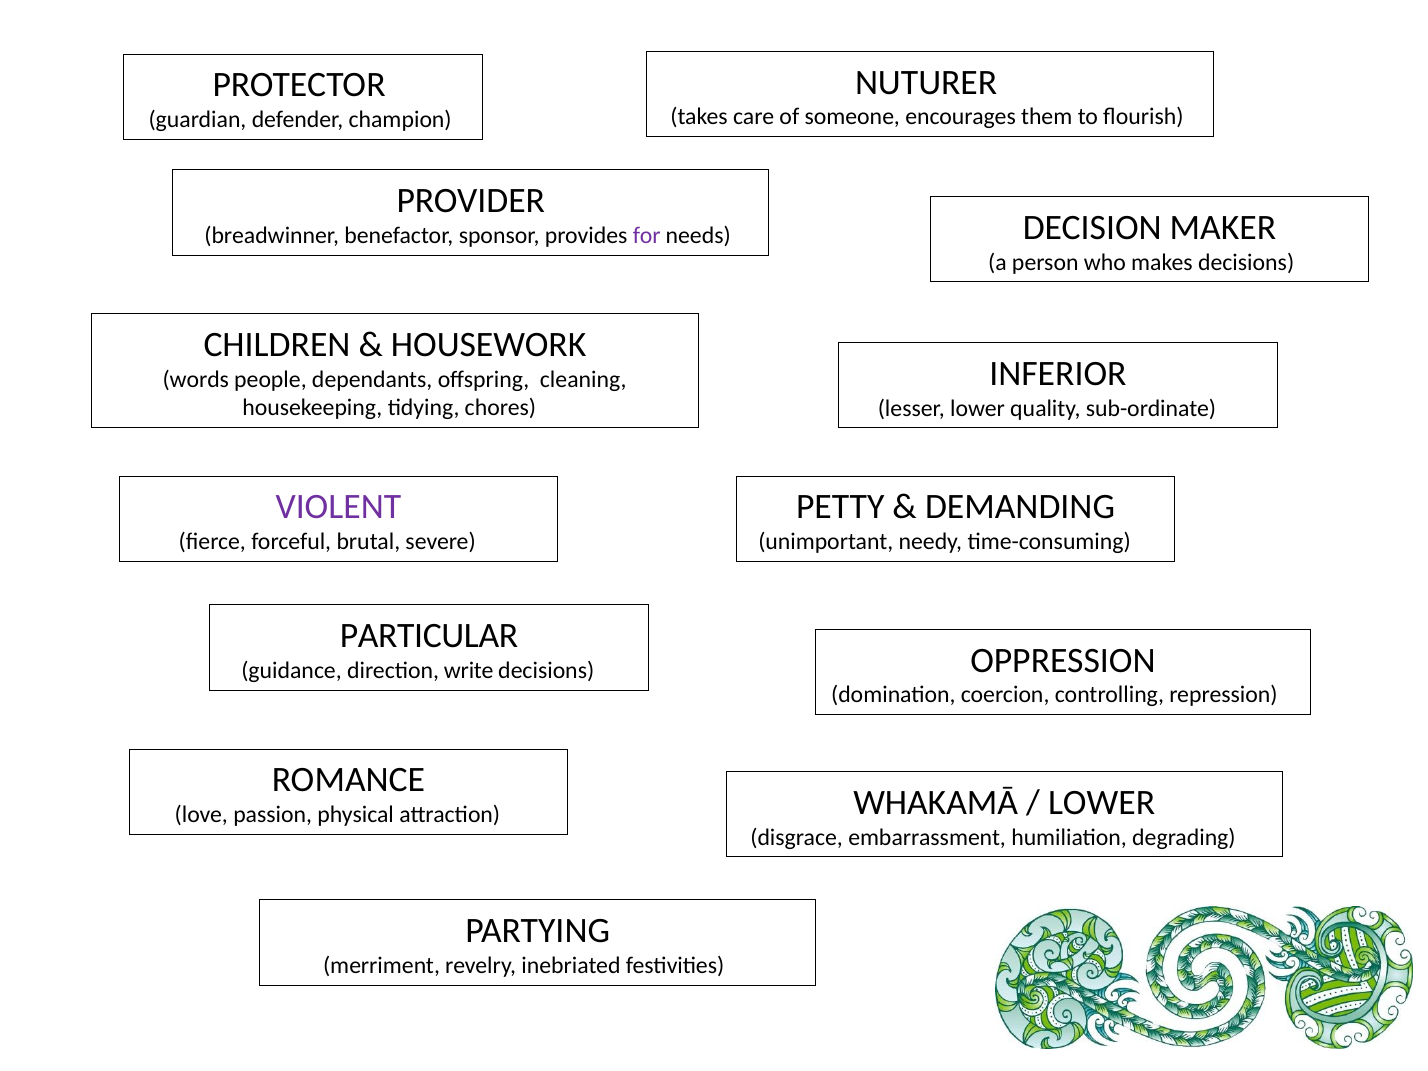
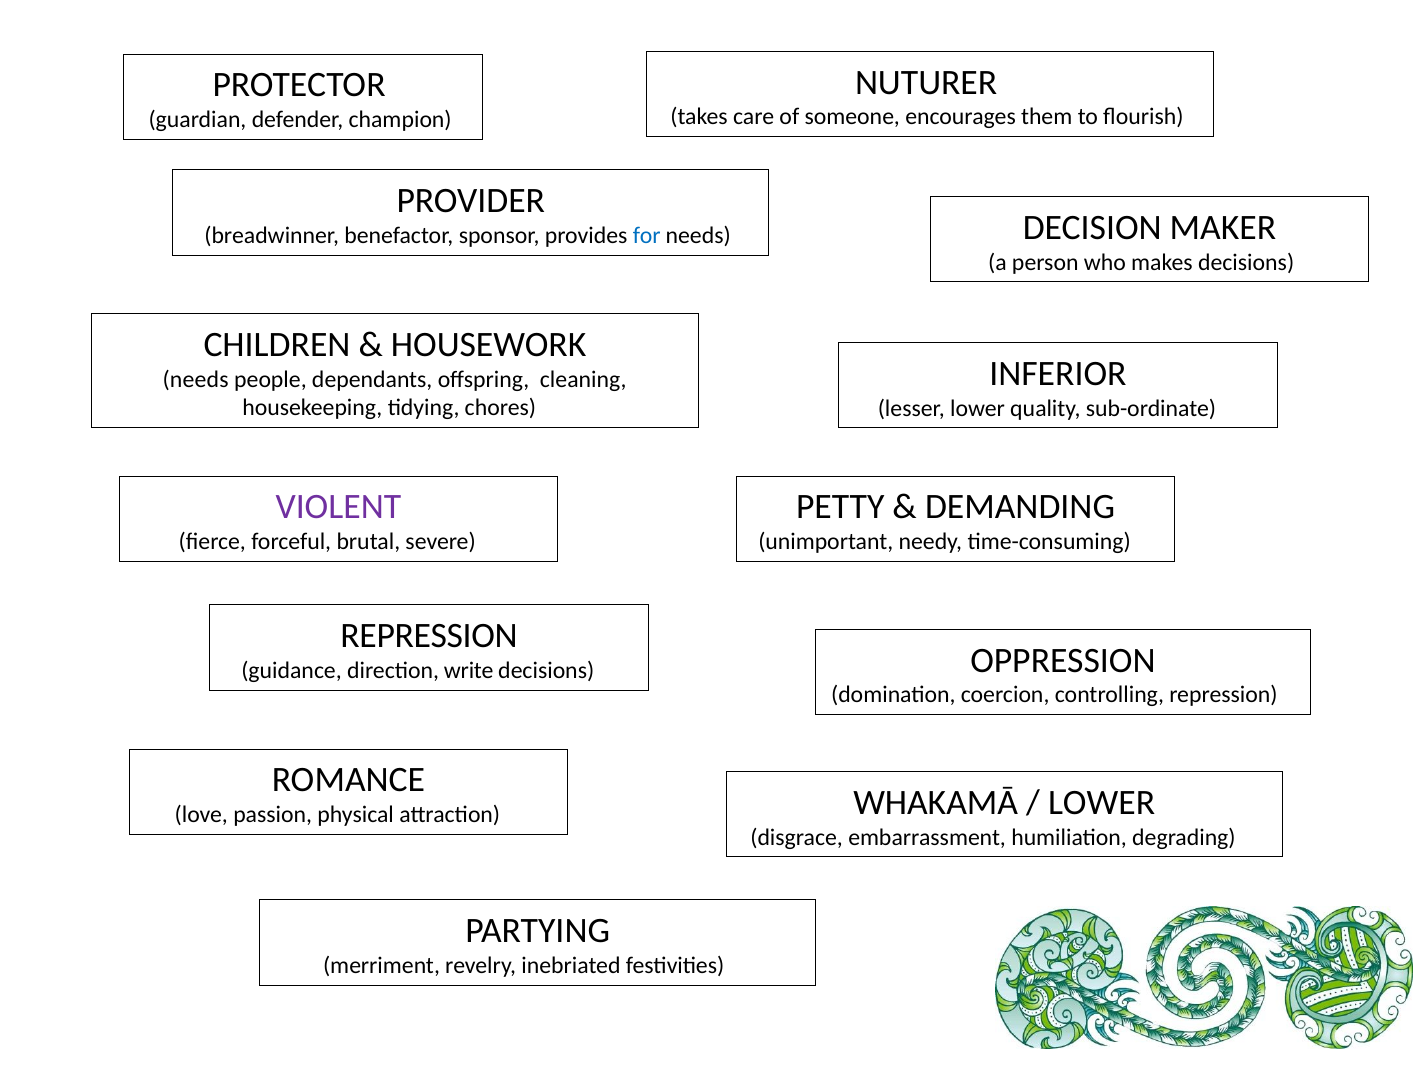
for colour: purple -> blue
words at (196, 379): words -> needs
PARTICULAR at (429, 636): PARTICULAR -> REPRESSION
